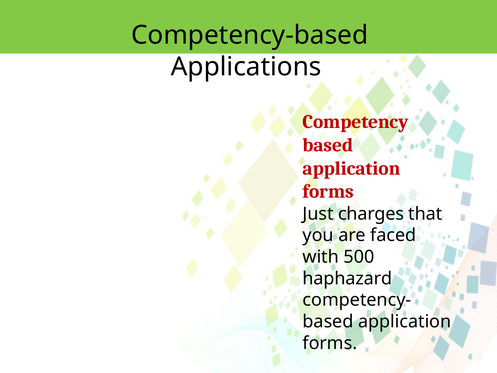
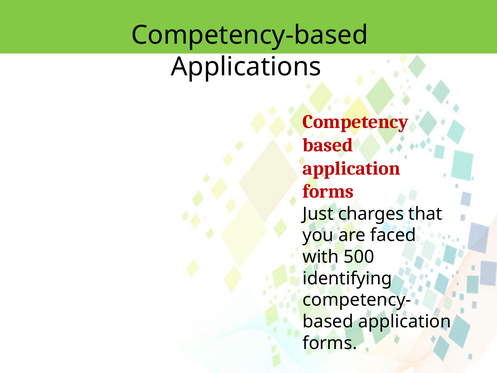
haphazard: haphazard -> identifying
